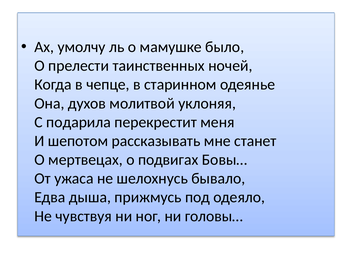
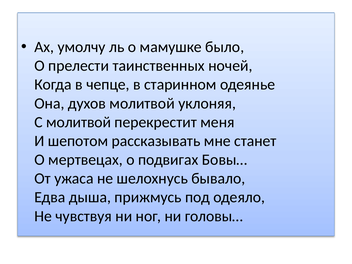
С подарила: подарила -> молитвой
